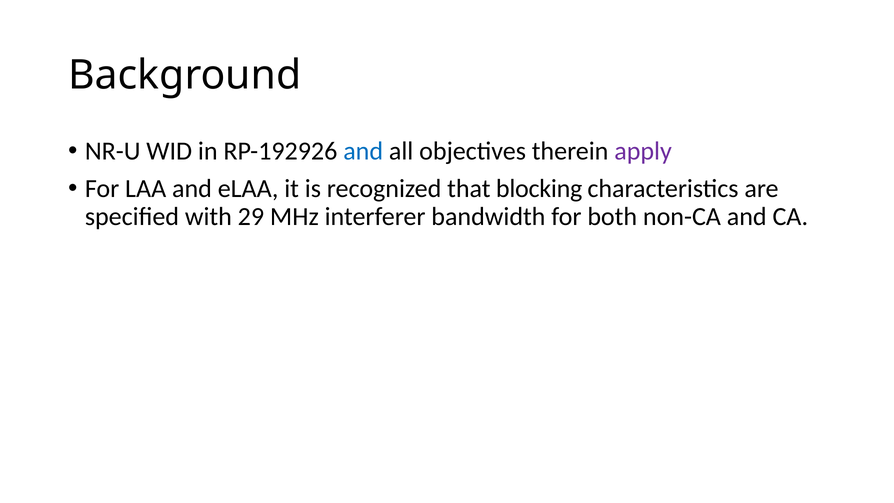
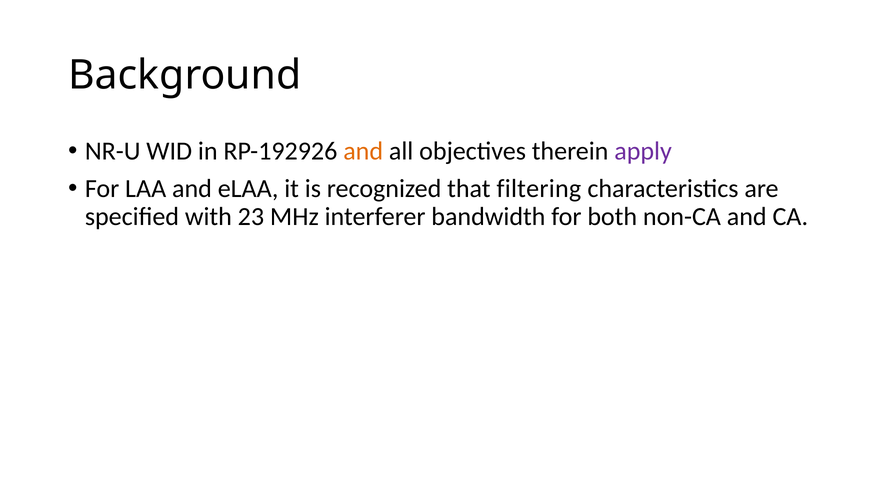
and at (363, 151) colour: blue -> orange
blocking: blocking -> filtering
29: 29 -> 23
